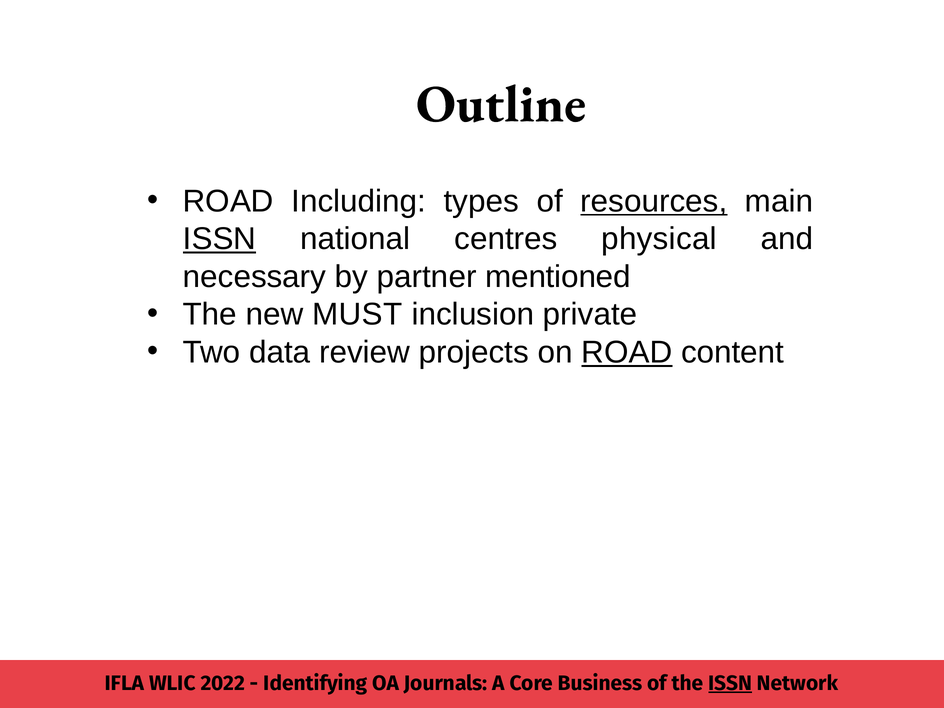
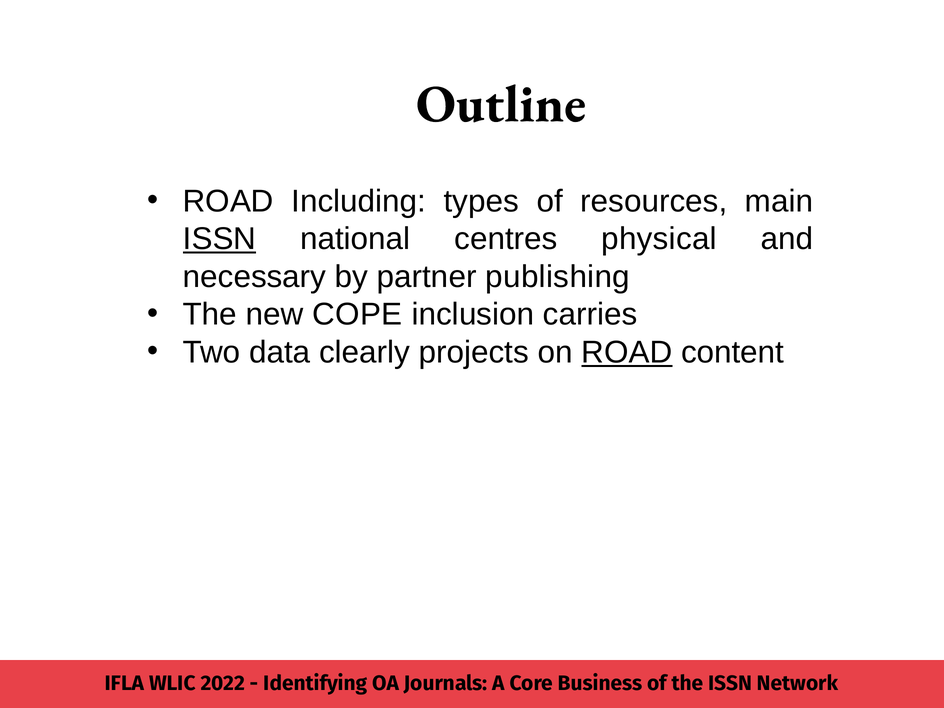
resources underline: present -> none
mentioned: mentioned -> publishing
MUST: MUST -> COPE
private: private -> carries
review: review -> clearly
ISSN at (730, 683) underline: present -> none
